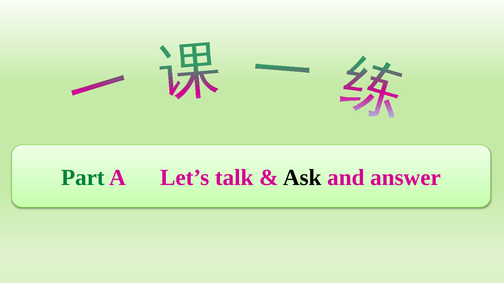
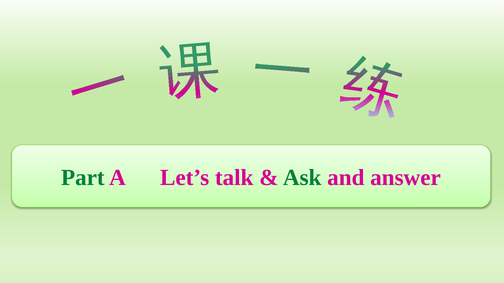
Ask colour: black -> green
